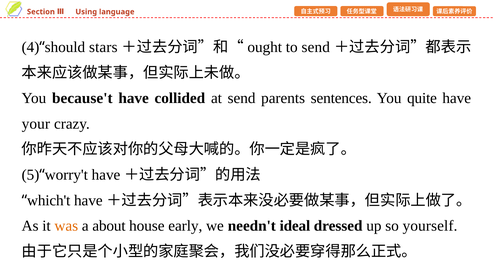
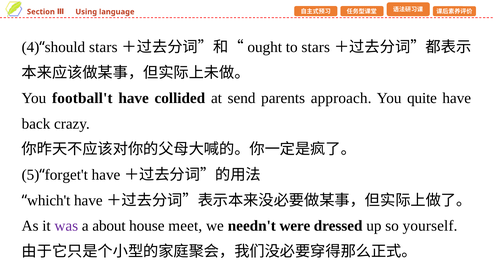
to send: send -> stars
because't: because't -> football't
sentences: sentences -> approach
your: your -> back
worry't: worry't -> forget't
was colour: orange -> purple
early: early -> meet
ideal: ideal -> were
